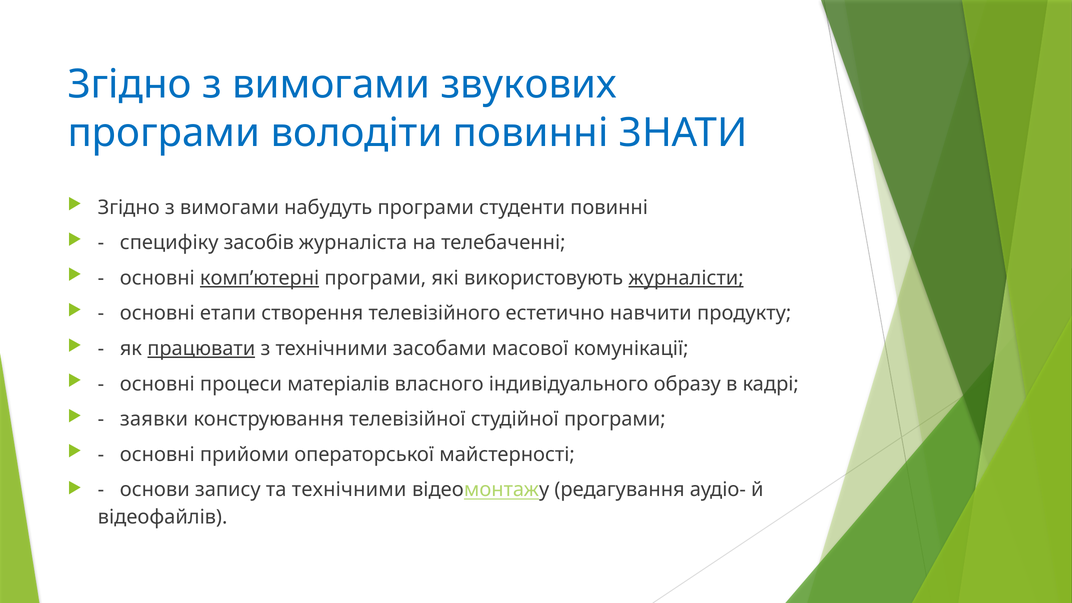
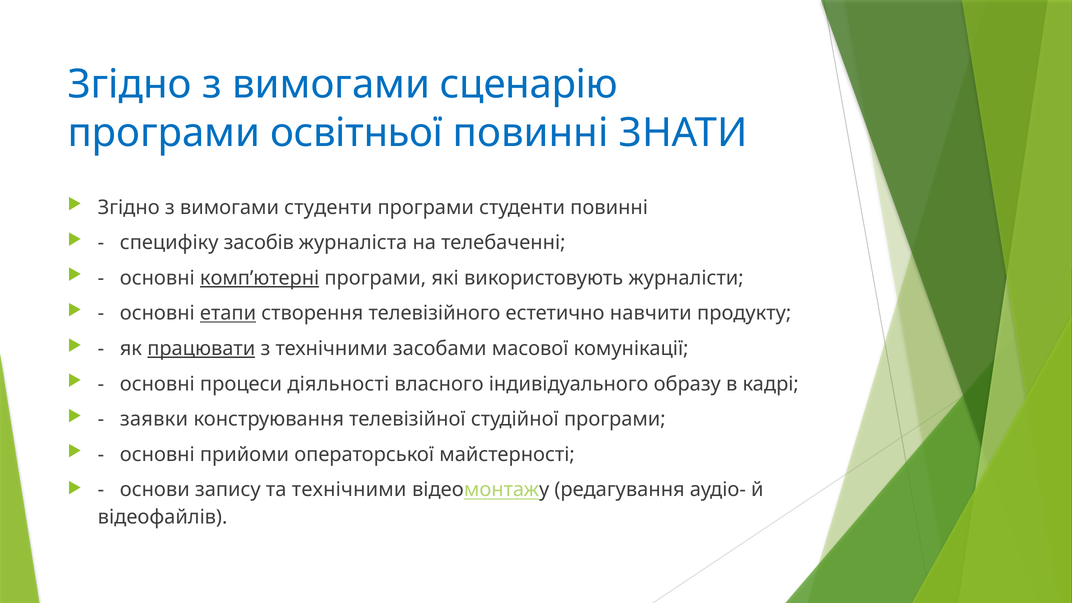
звукових: звукових -> сценарію
володіти: володіти -> освітньої
вимогами набудуть: набудуть -> студенти
журналісти underline: present -> none
етапи underline: none -> present
матеріалів: матеріалів -> діяльності
